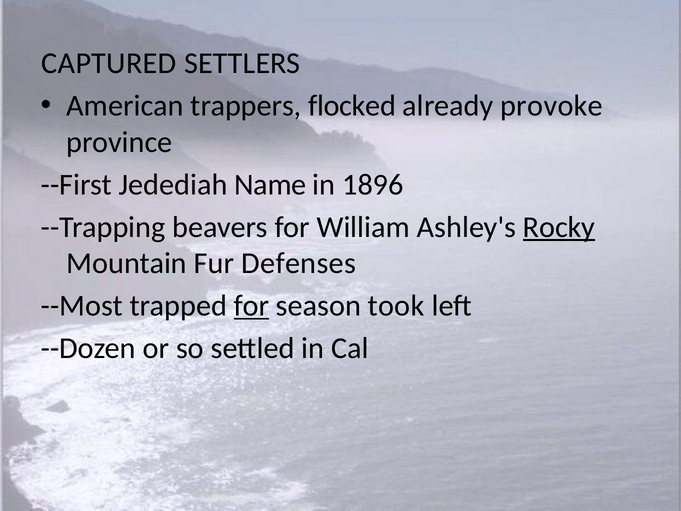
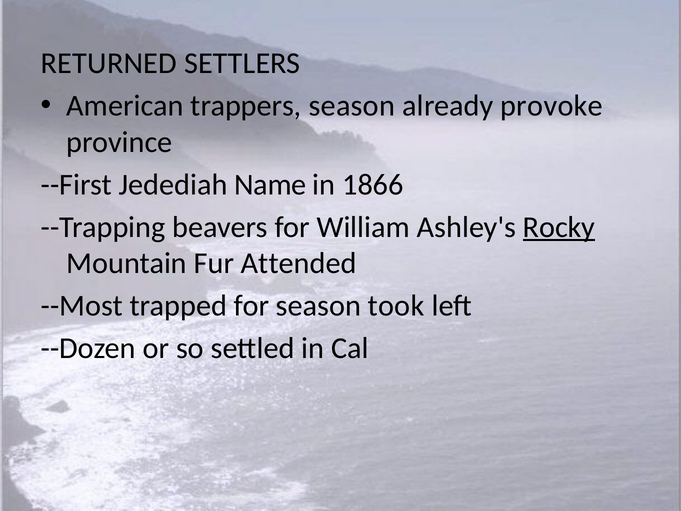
CAPTURED: CAPTURED -> RETURNED
trappers flocked: flocked -> season
1896: 1896 -> 1866
Defenses: Defenses -> Attended
for at (251, 306) underline: present -> none
